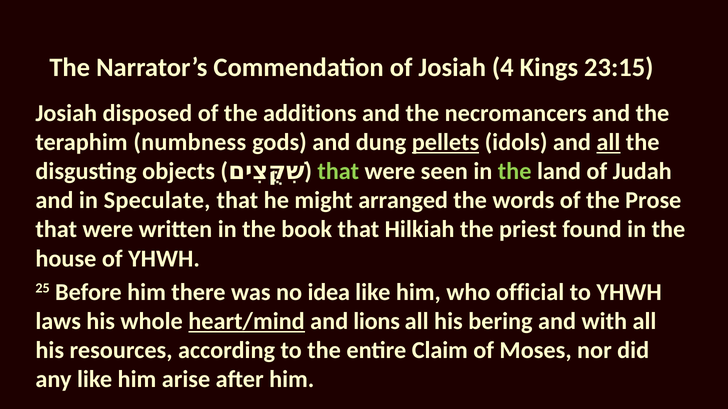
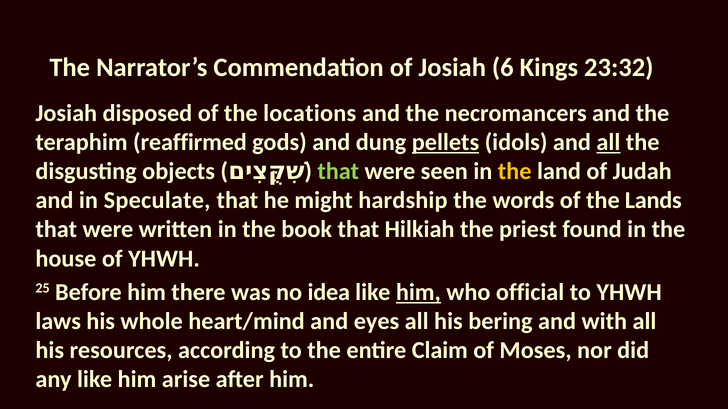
4: 4 -> 6
23:15: 23:15 -> 23:32
additions: additions -> locations
numbness: numbness -> reaffirmed
the at (515, 171) colour: light green -> yellow
arranged: arranged -> hardship
Prose: Prose -> Lands
him at (418, 293) underline: none -> present
heart/mind underline: present -> none
lions: lions -> eyes
